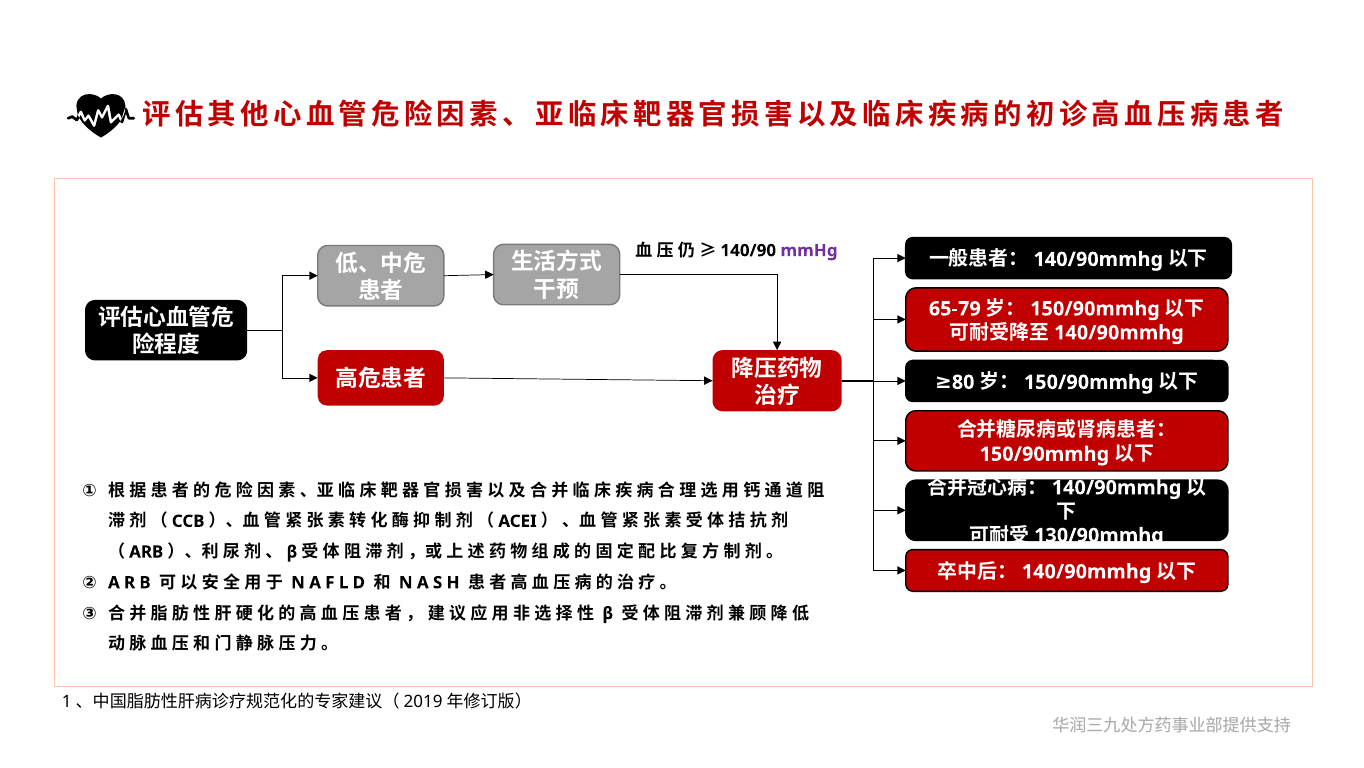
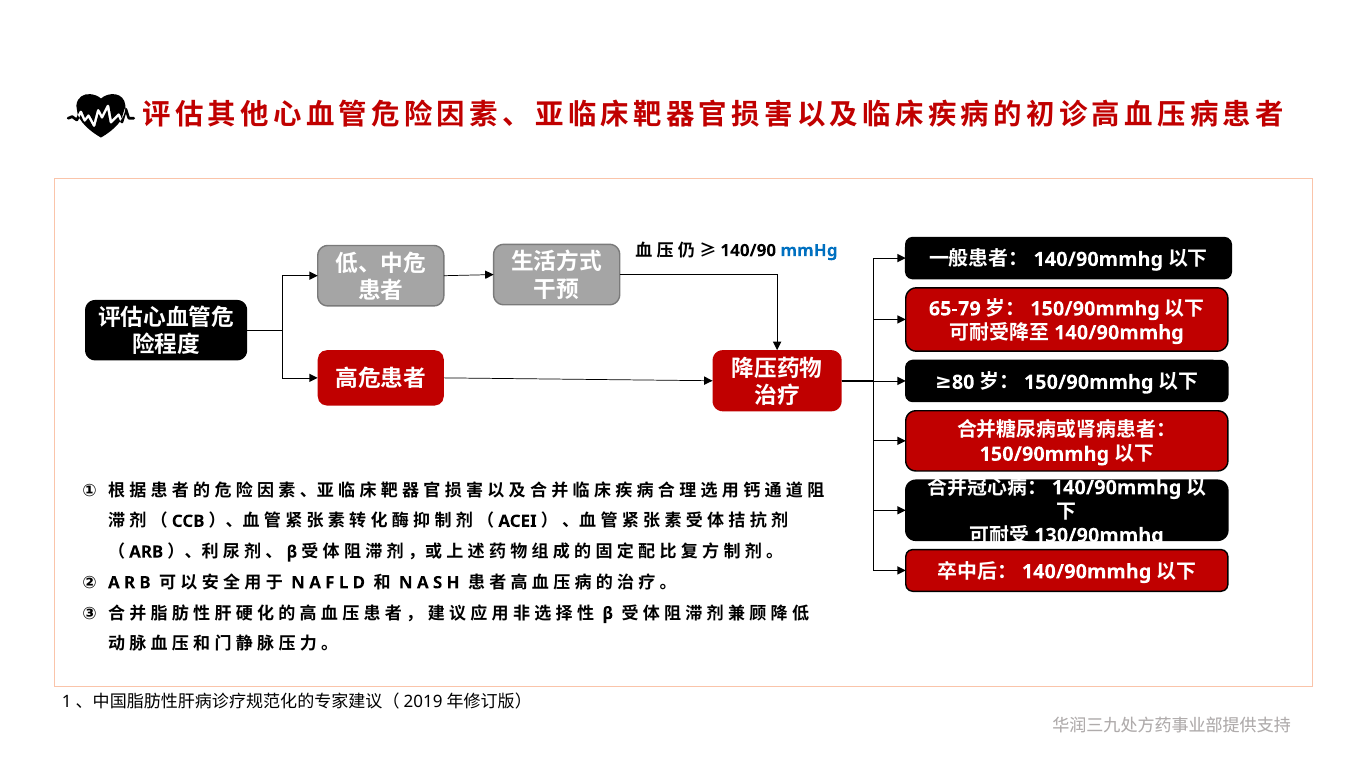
mmHg colour: purple -> blue
